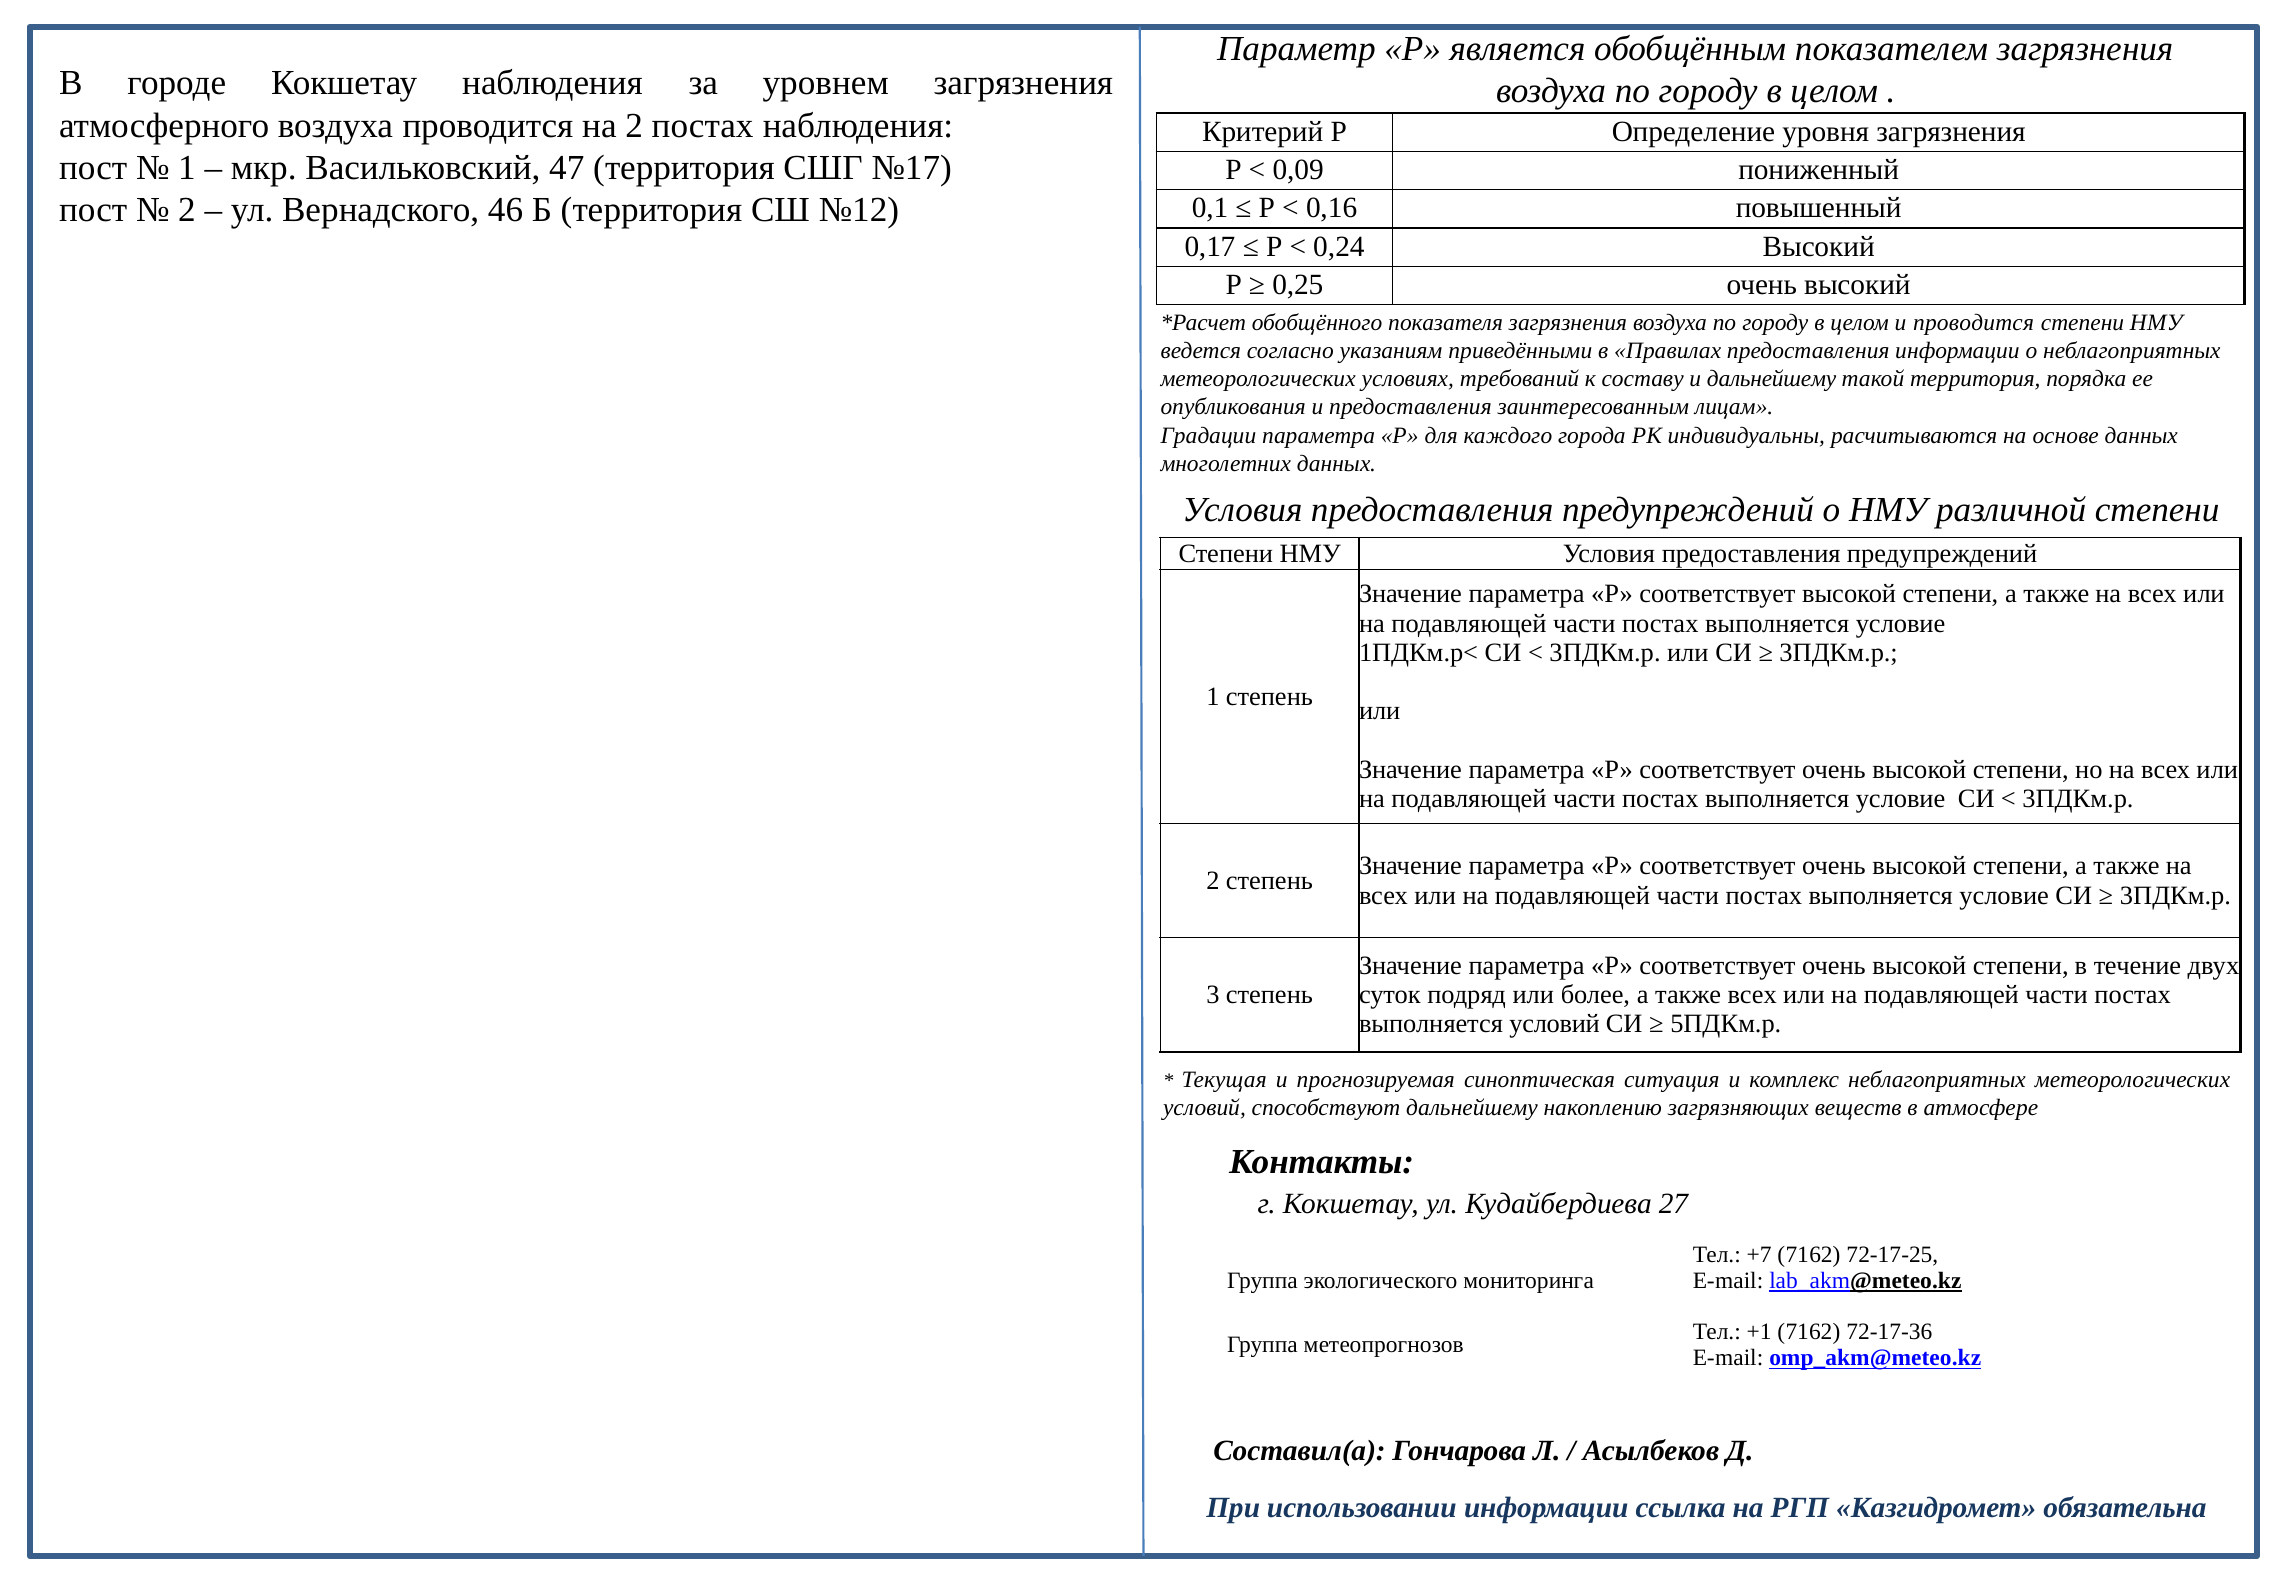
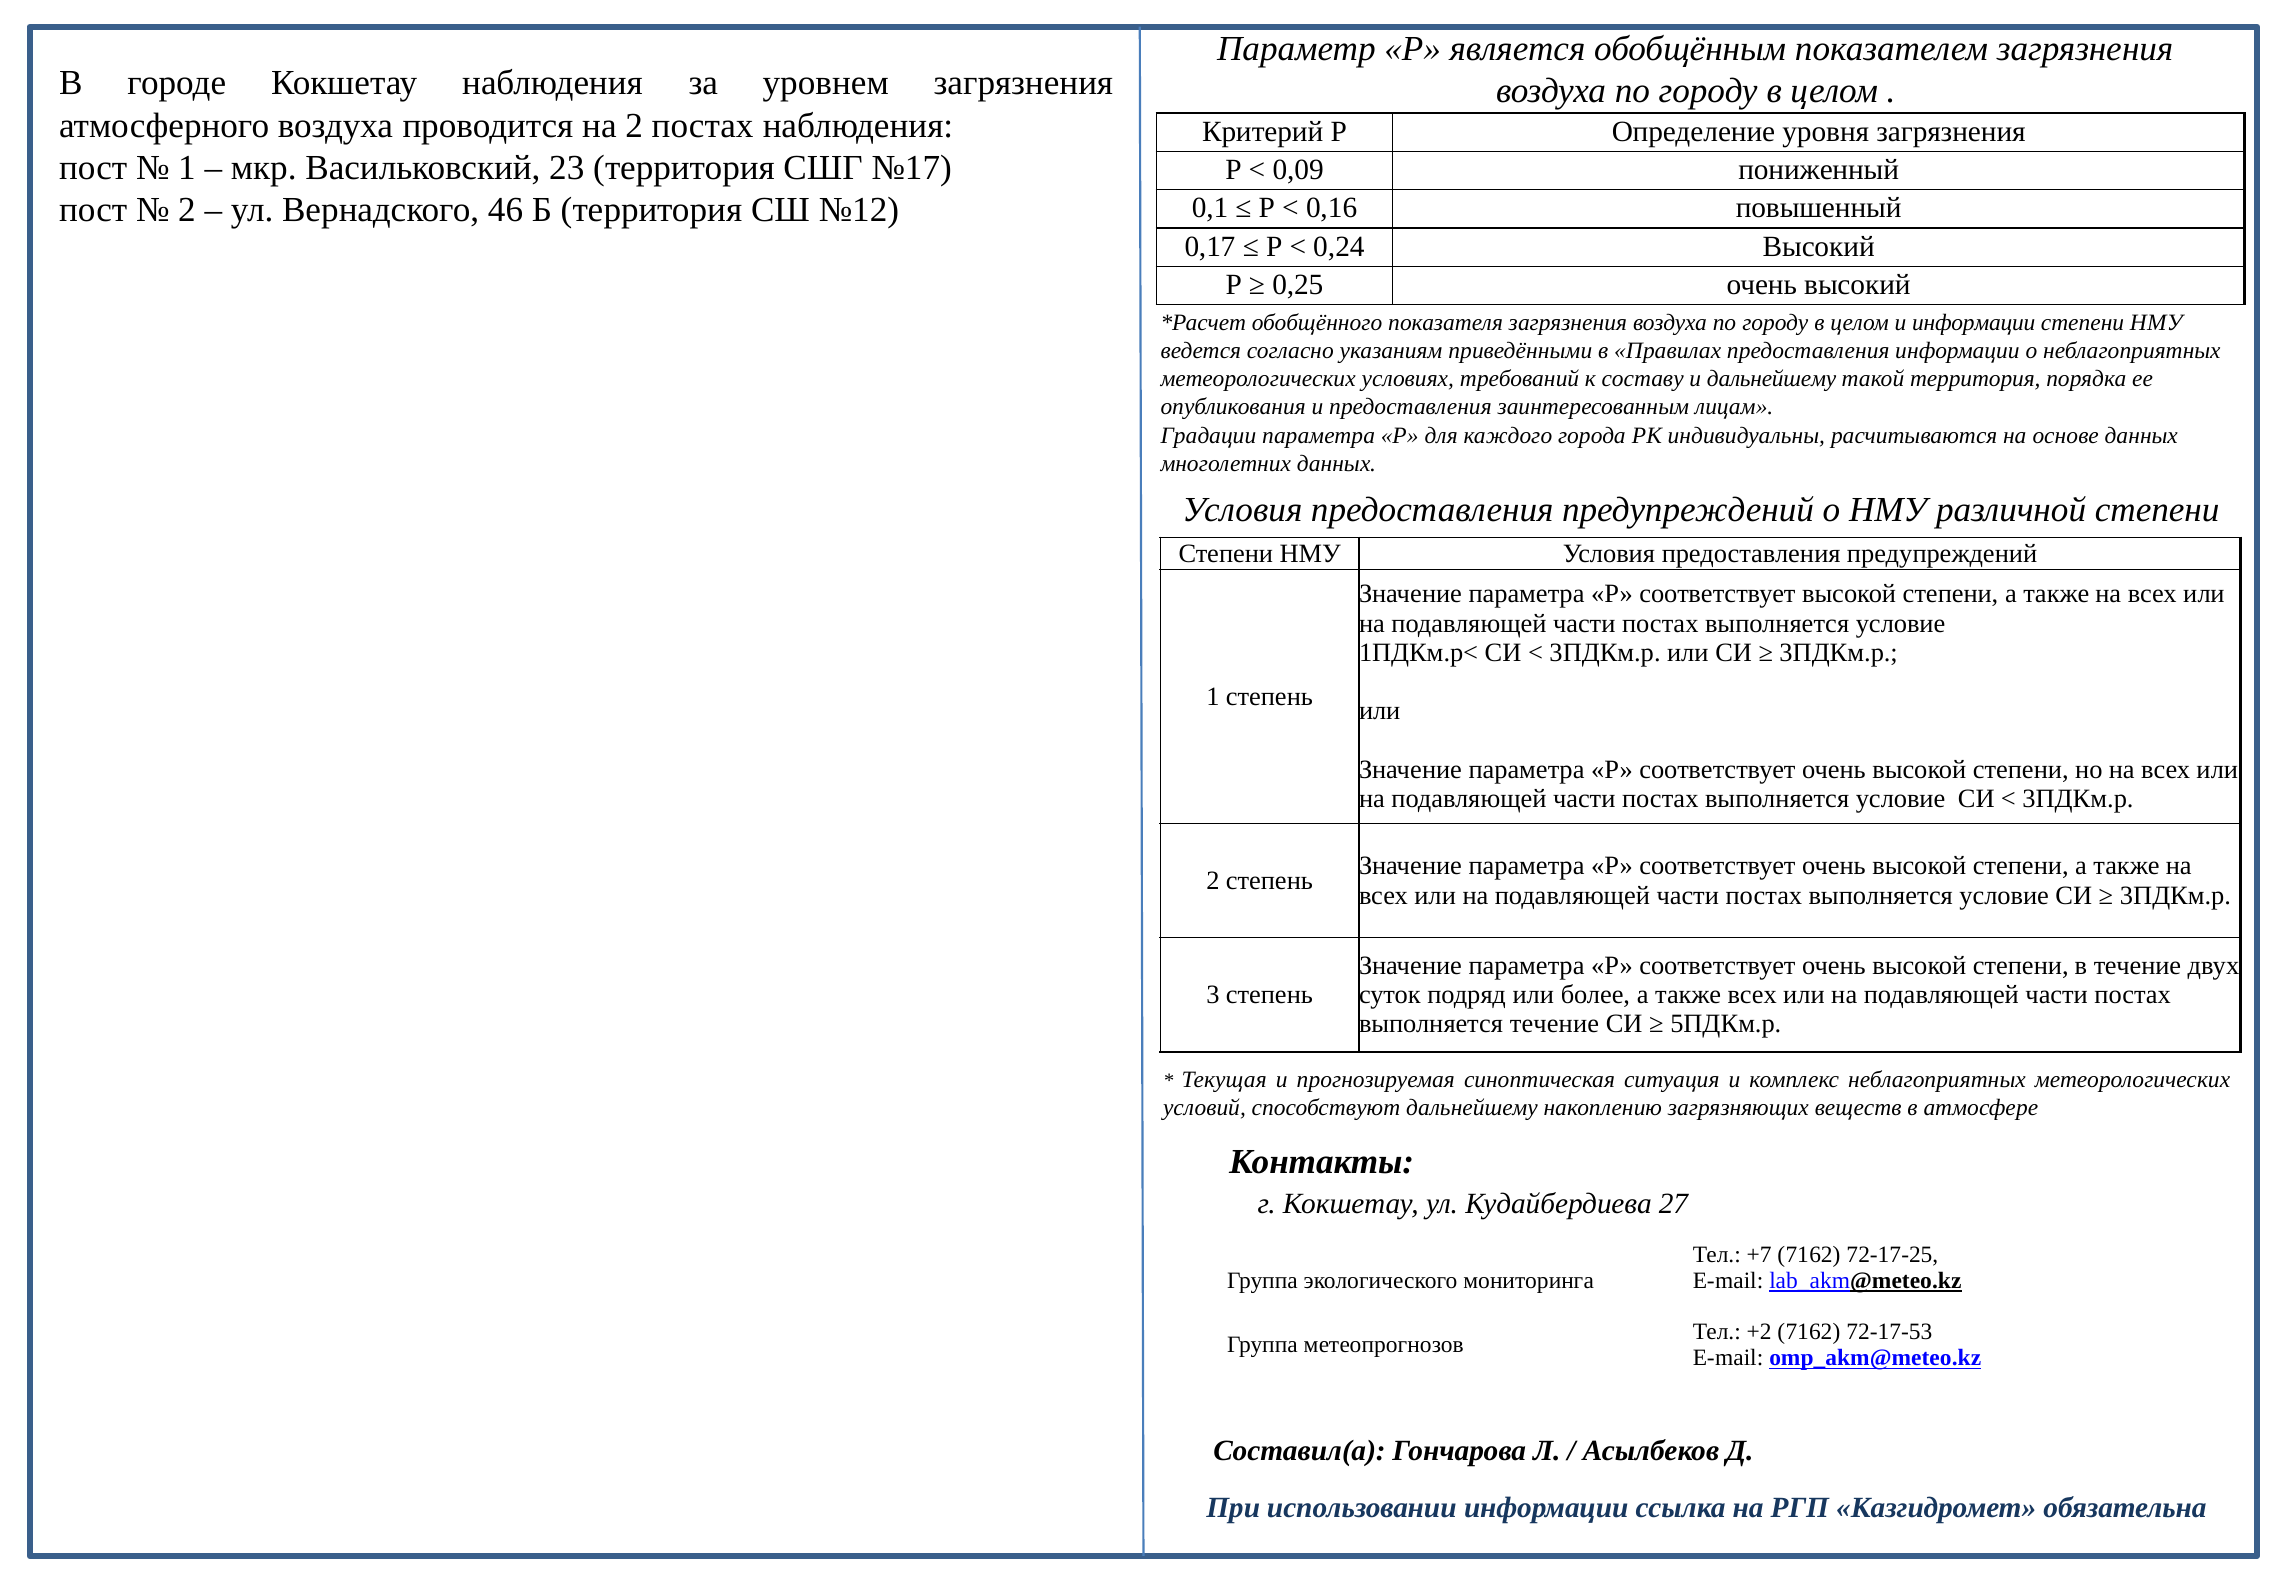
47: 47 -> 23
и проводится: проводится -> информации
выполняется условий: условий -> течение
+1: +1 -> +2
72-17-36: 72-17-36 -> 72-17-53
